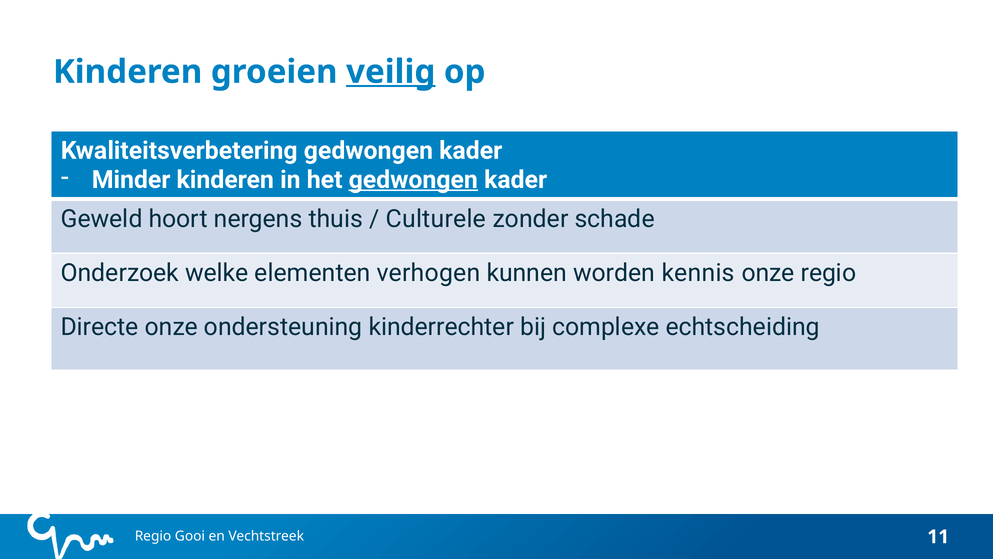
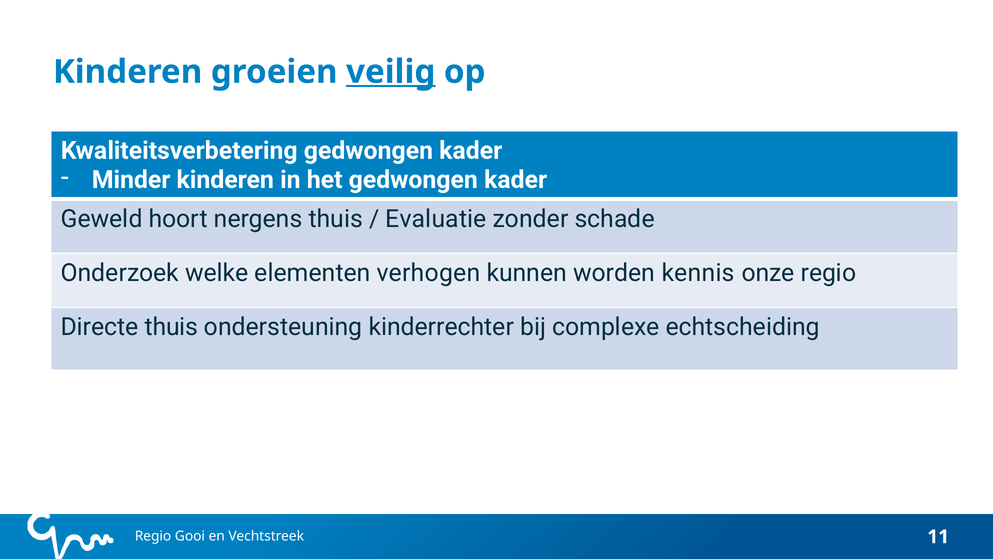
gedwongen at (413, 180) underline: present -> none
Culturele: Culturele -> Evaluatie
Directe onze: onze -> thuis
